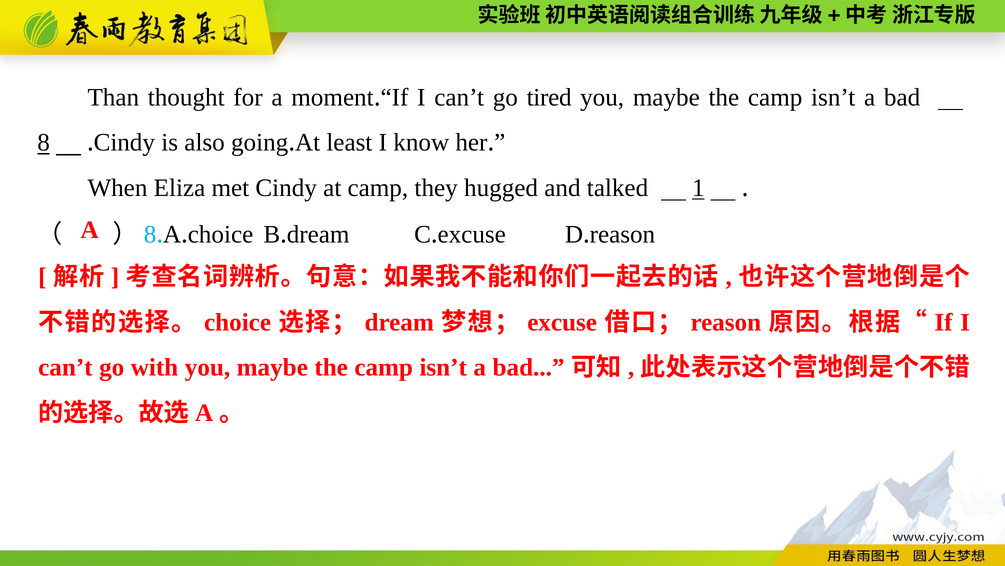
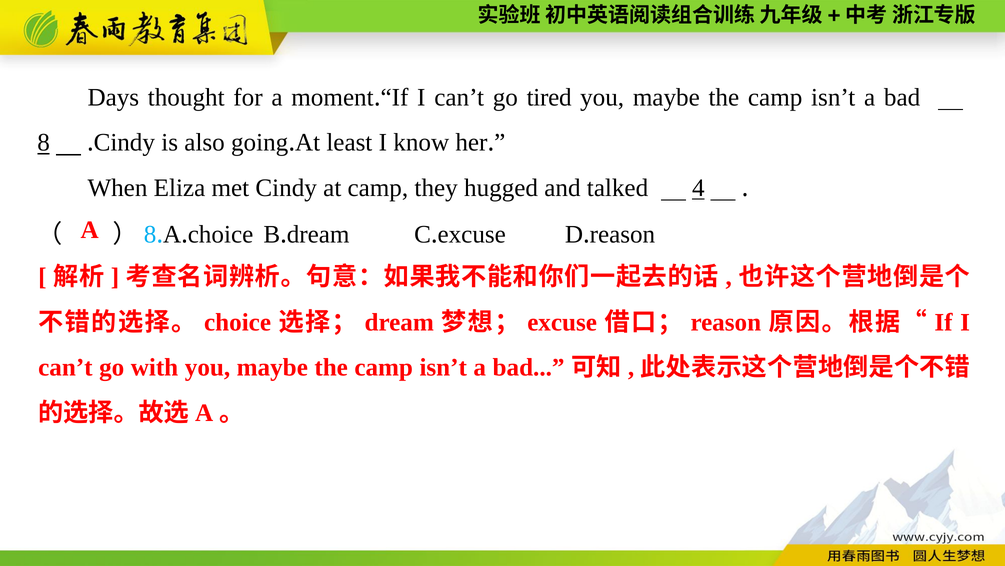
Than: Than -> Days
1: 1 -> 4
